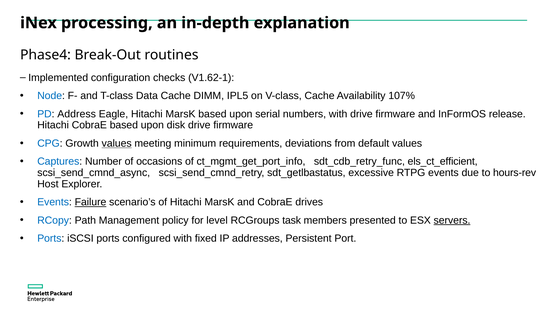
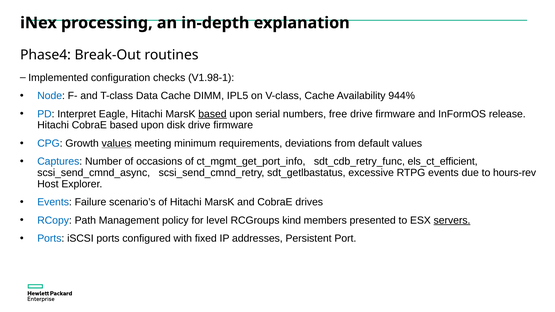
V1.62-1: V1.62-1 -> V1.98-1
107%: 107% -> 944%
Address: Address -> Interpret
based at (212, 114) underline: none -> present
numbers with: with -> free
Failure underline: present -> none
task: task -> kind
